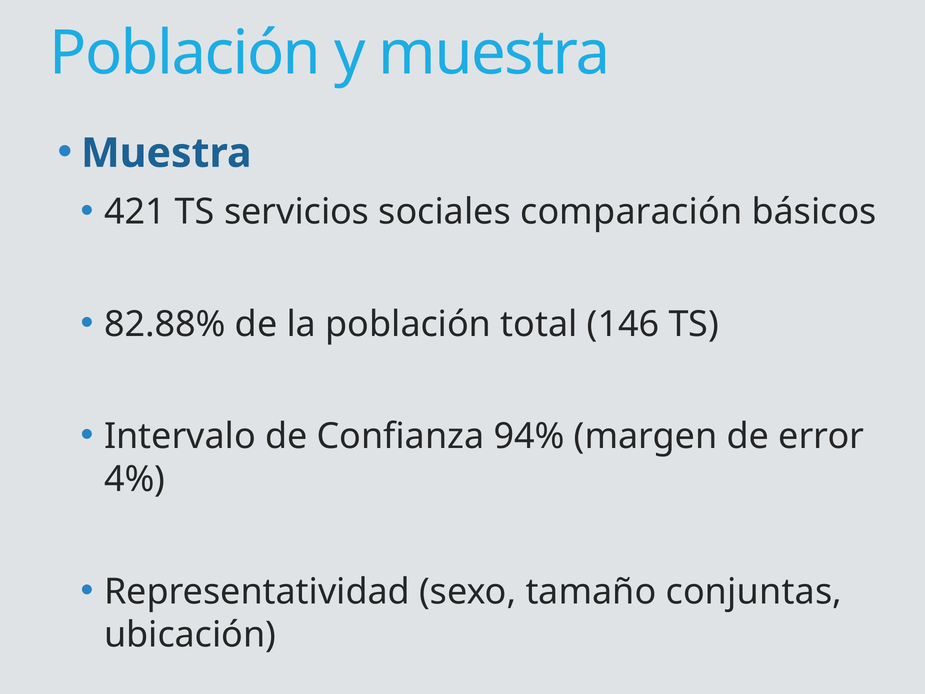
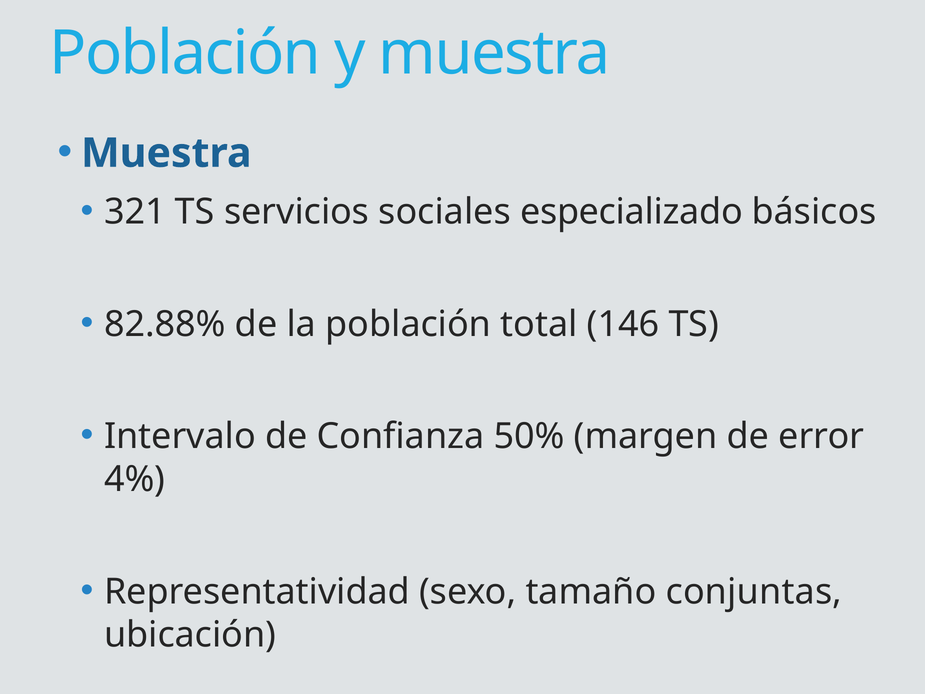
421: 421 -> 321
comparación: comparación -> especializado
94%: 94% -> 50%
